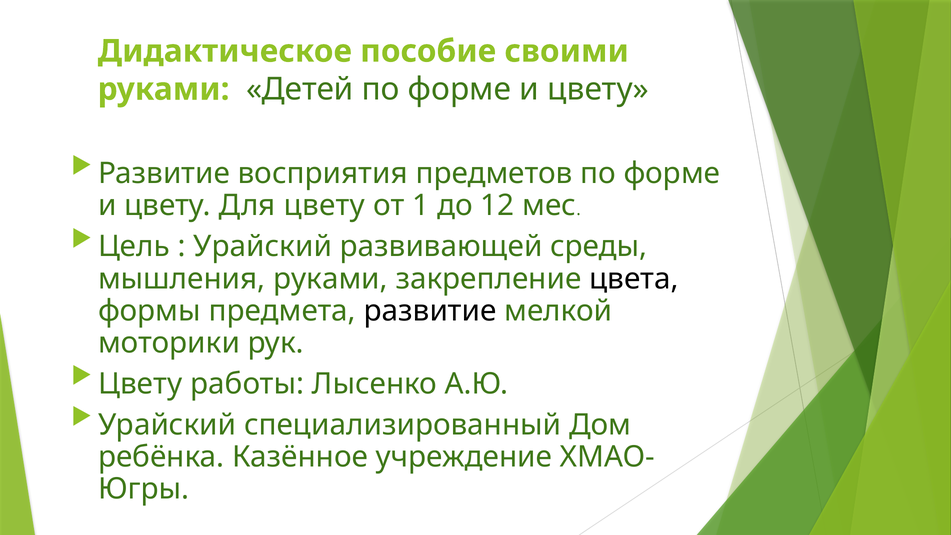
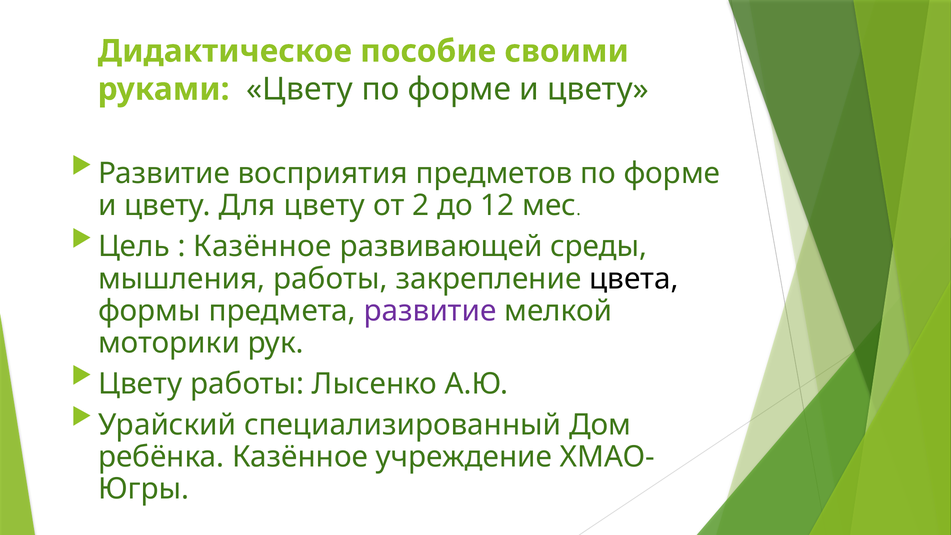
руками Детей: Детей -> Цвету
1: 1 -> 2
Урайский at (263, 247): Урайский -> Казённое
мышления руками: руками -> работы
развитие at (430, 311) colour: black -> purple
